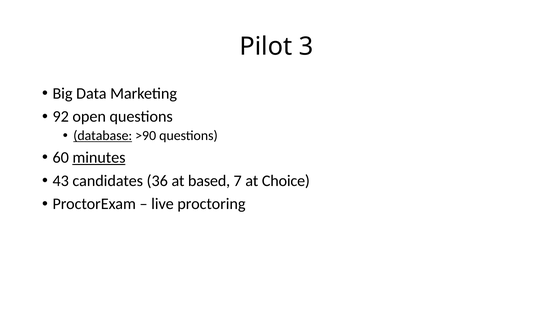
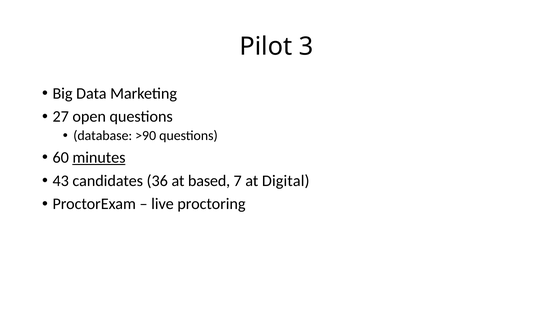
92: 92 -> 27
database underline: present -> none
Choice: Choice -> Digital
